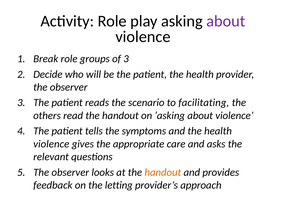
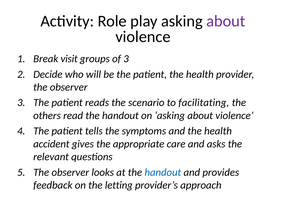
Break role: role -> visit
violence at (51, 144): violence -> accident
handout at (163, 172) colour: orange -> blue
